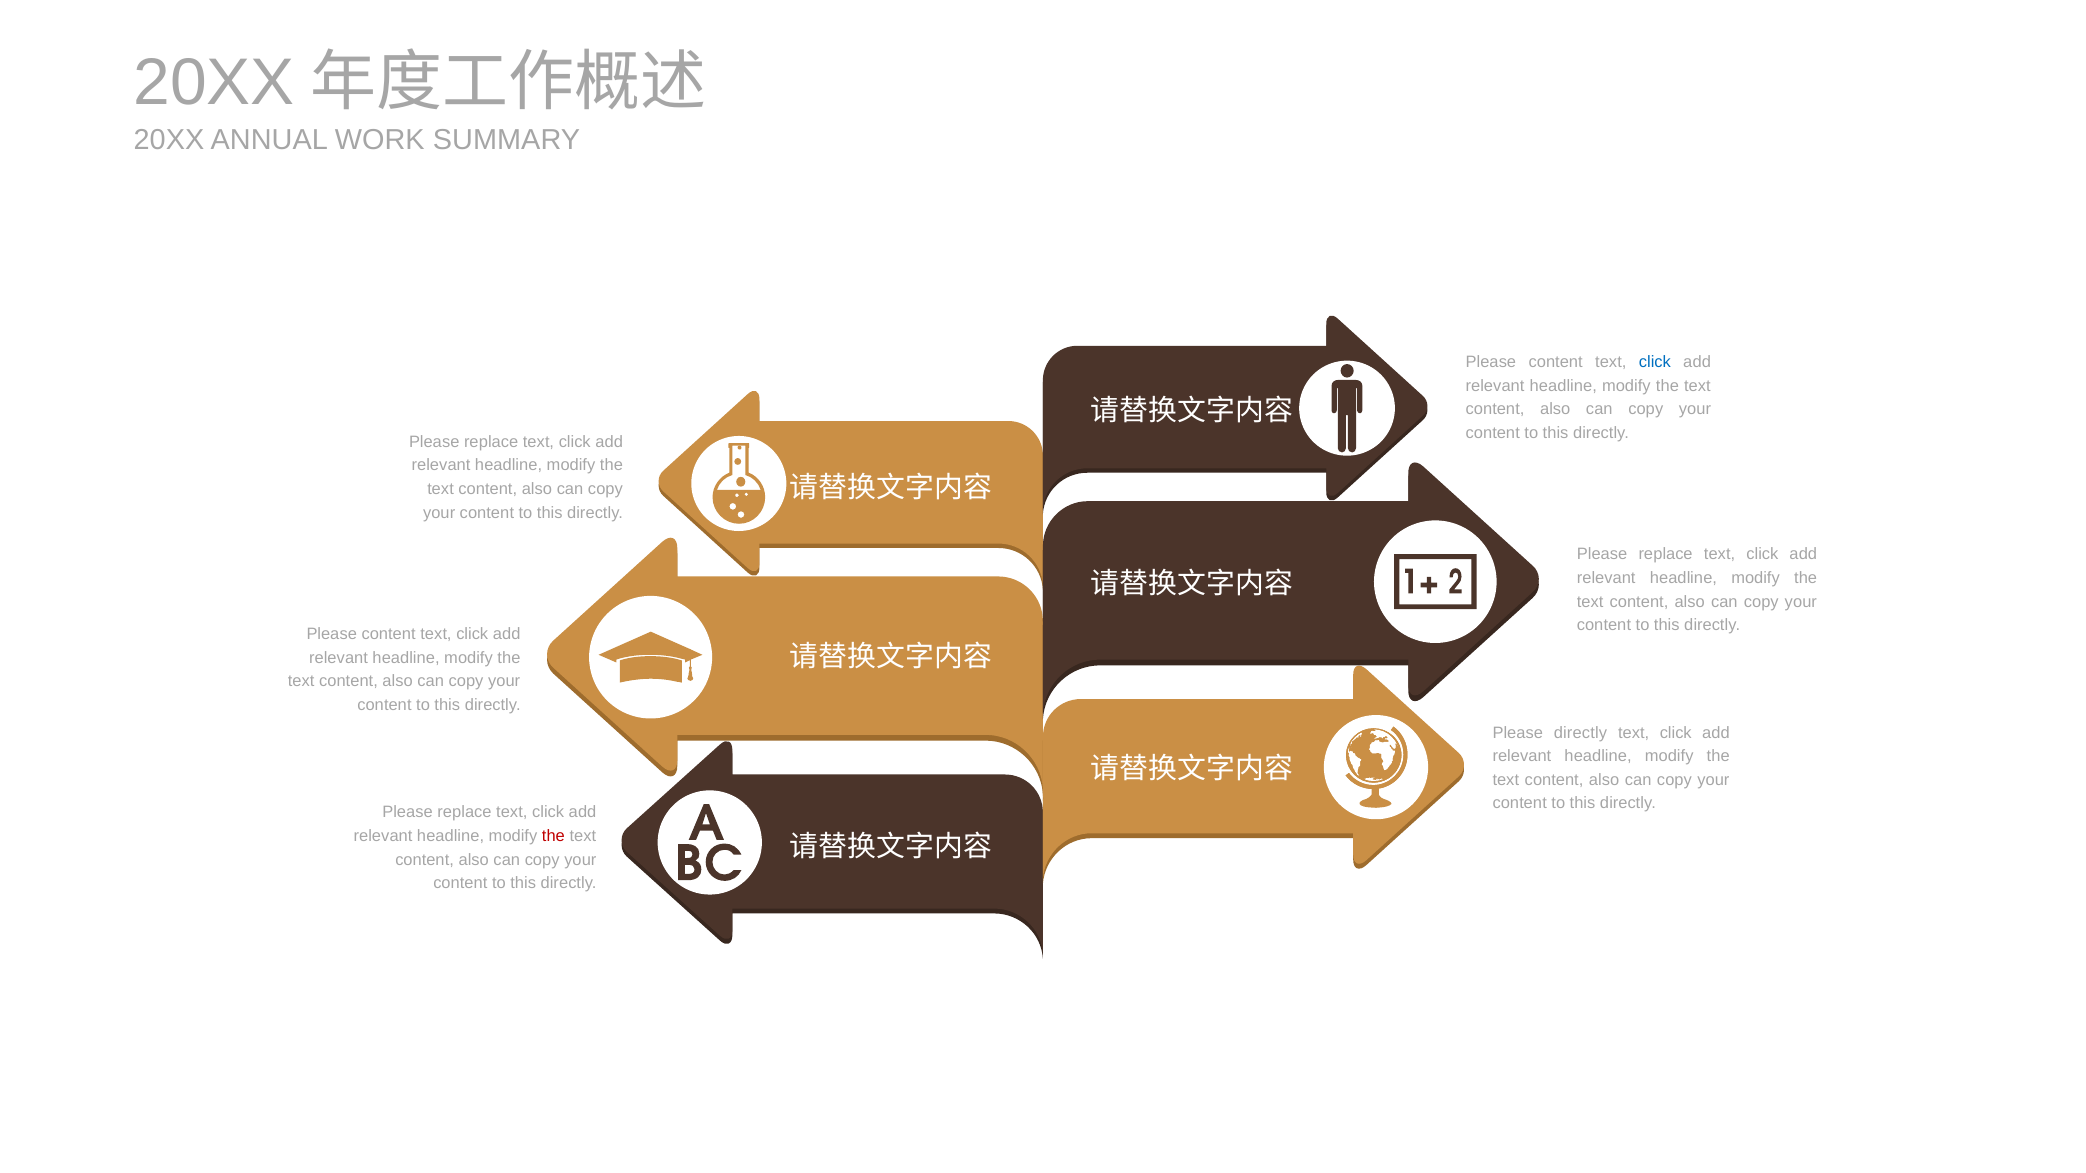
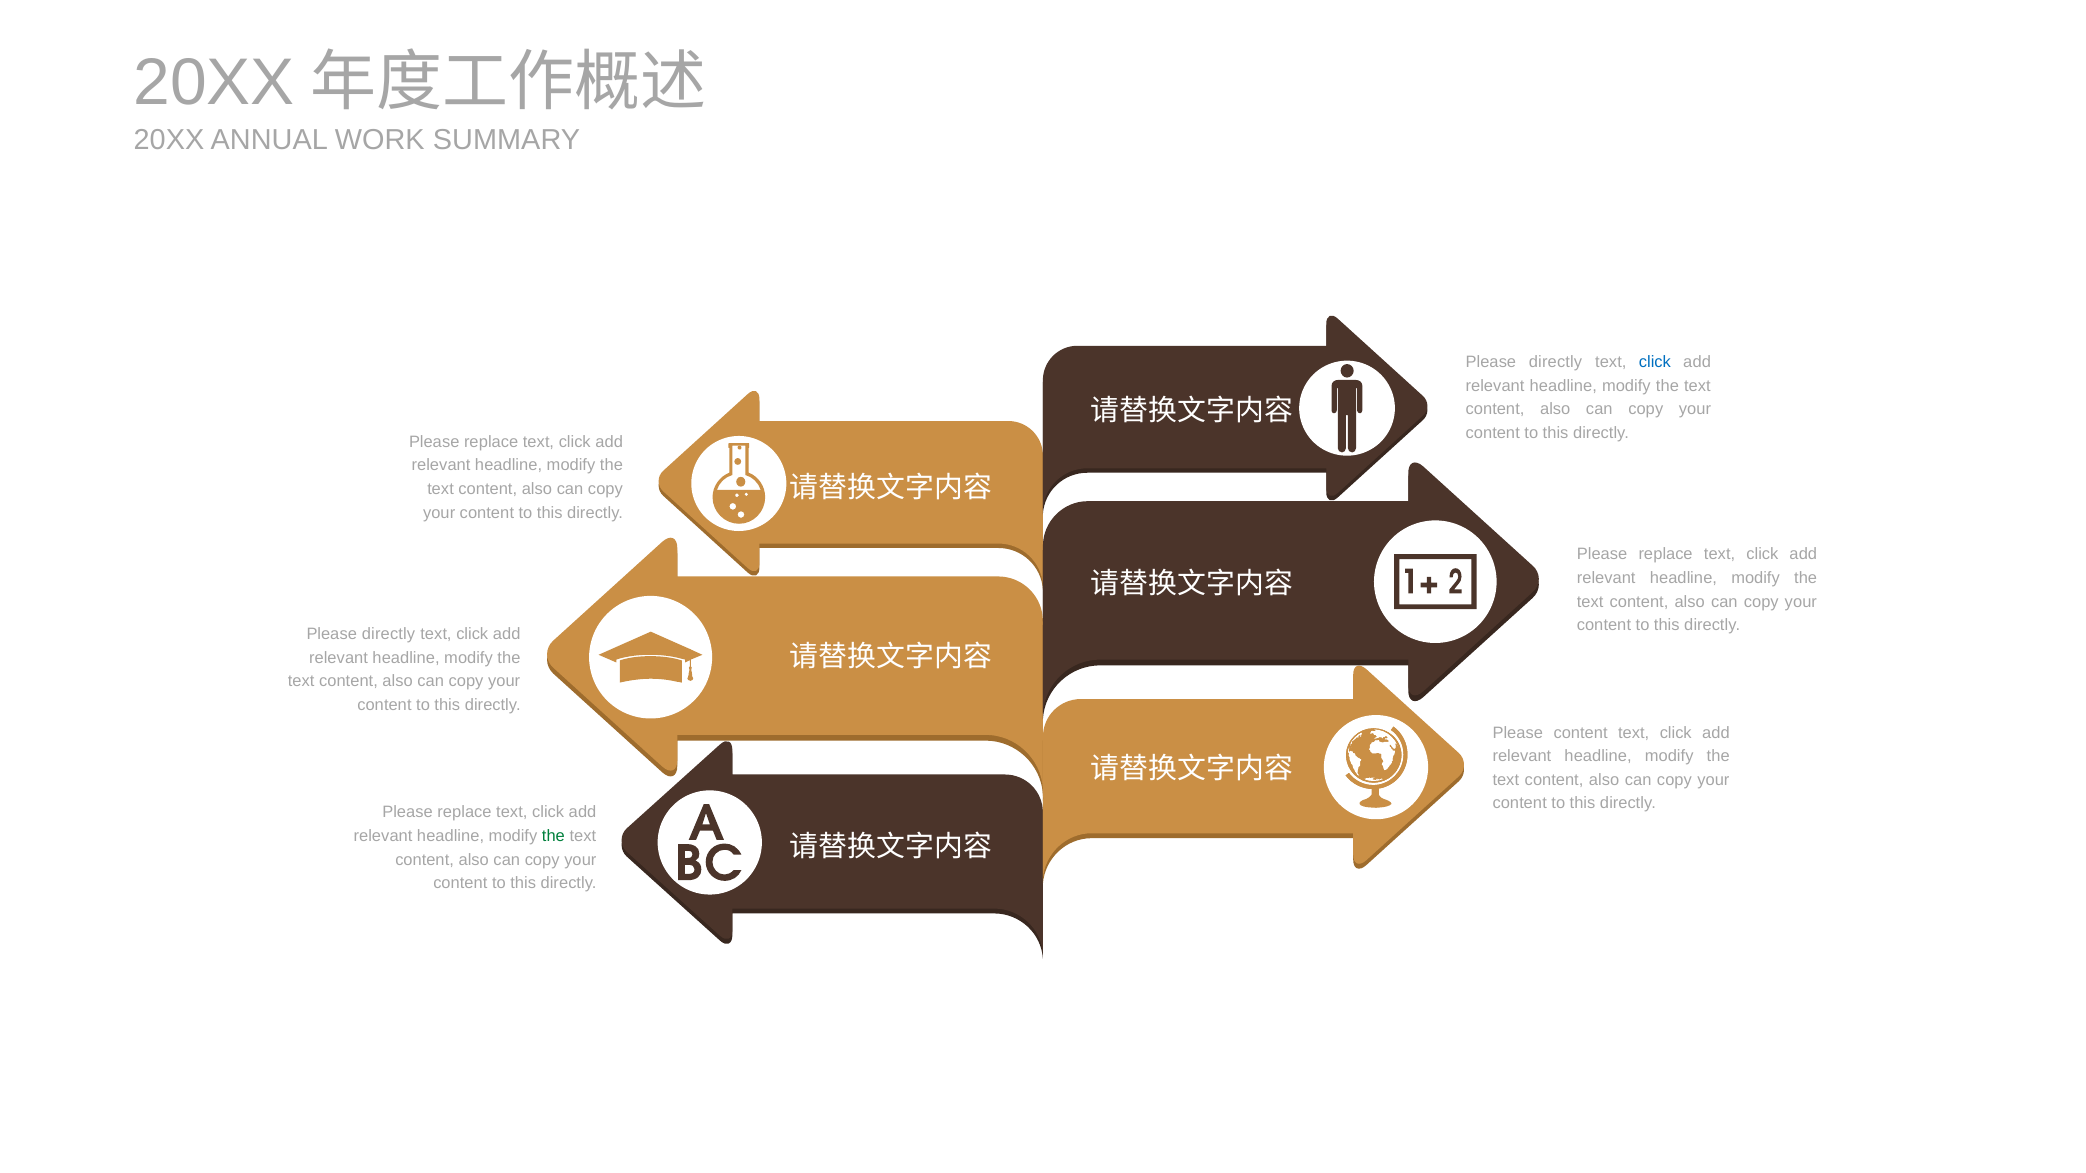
content at (1556, 362): content -> directly
content at (389, 634): content -> directly
Please directly: directly -> content
the at (553, 836) colour: red -> green
